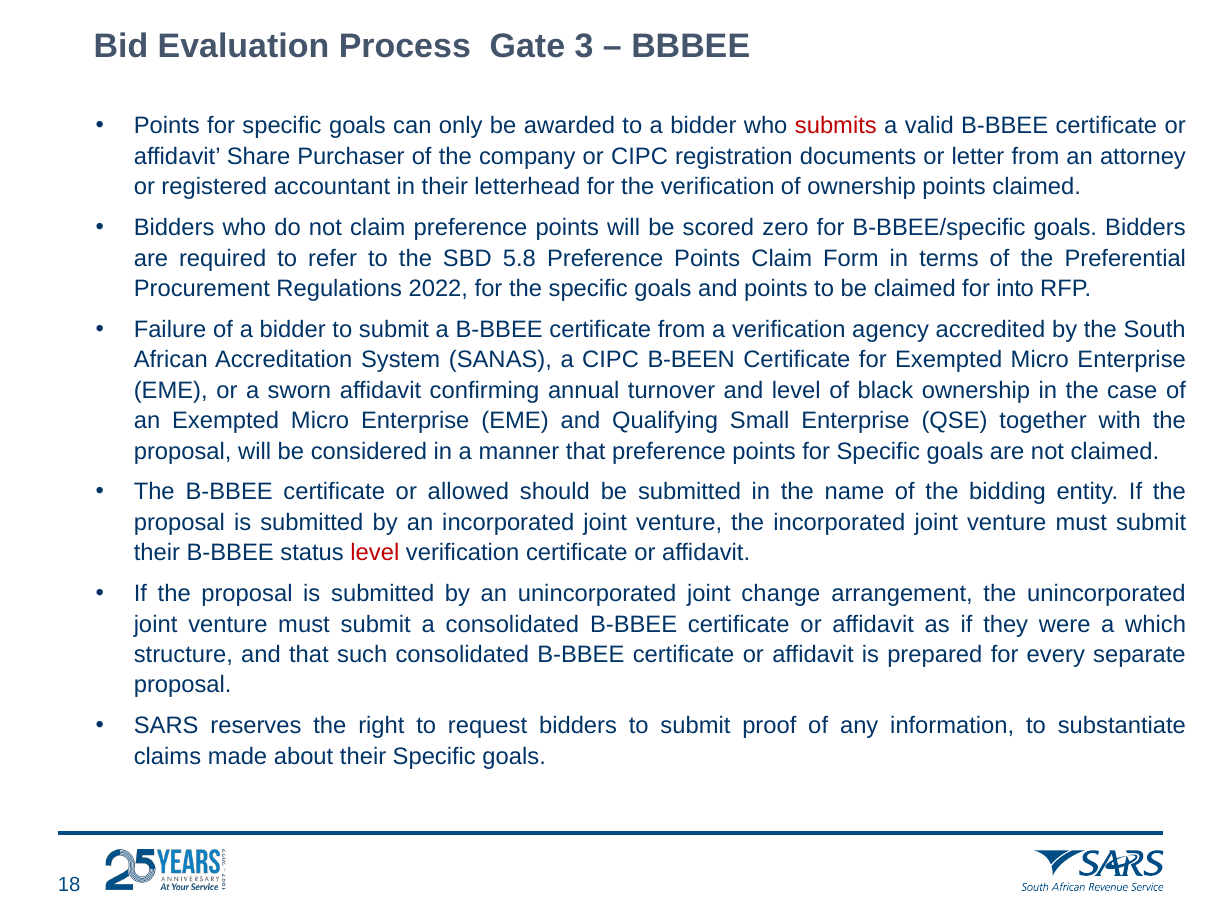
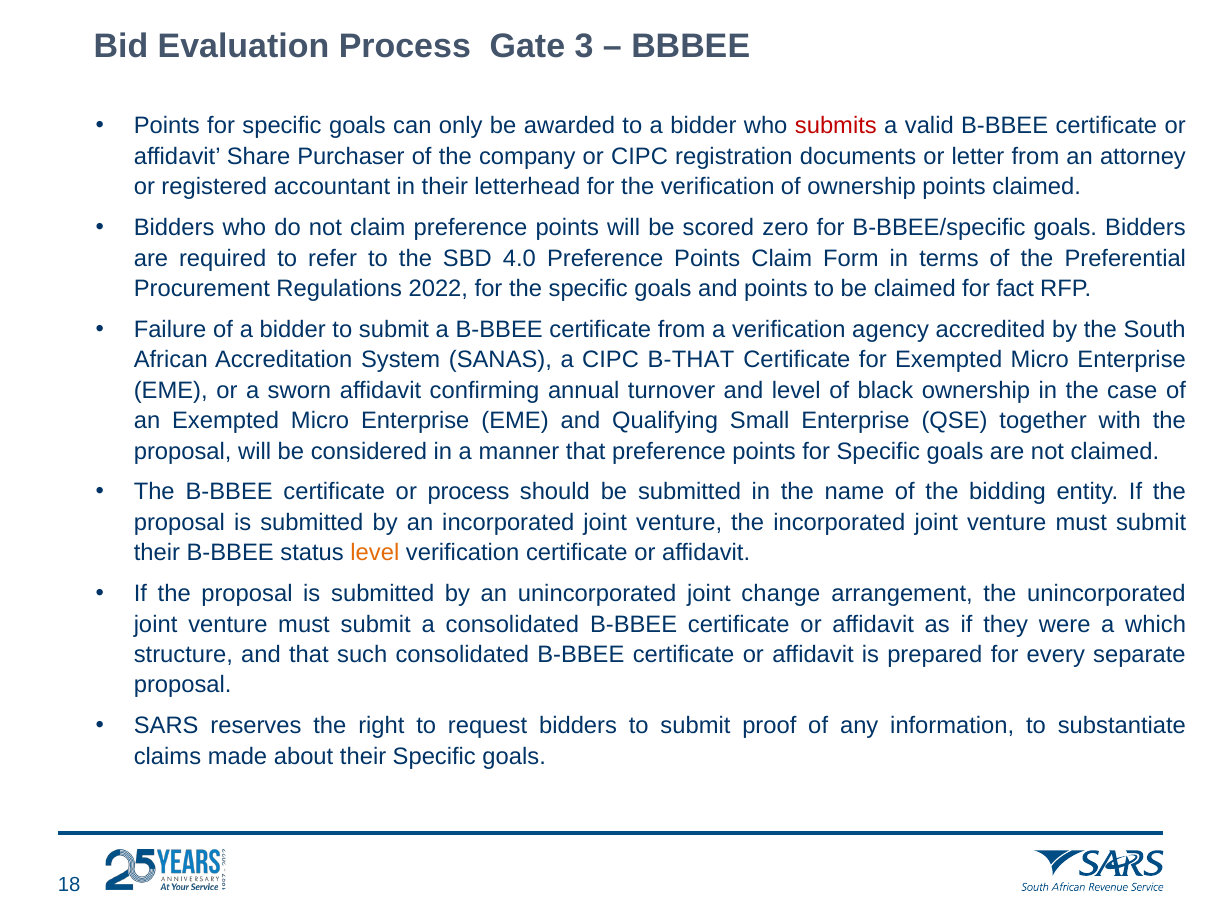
5.8: 5.8 -> 4.0
into: into -> fact
B-BEEN: B-BEEN -> B-THAT
or allowed: allowed -> process
level at (375, 553) colour: red -> orange
